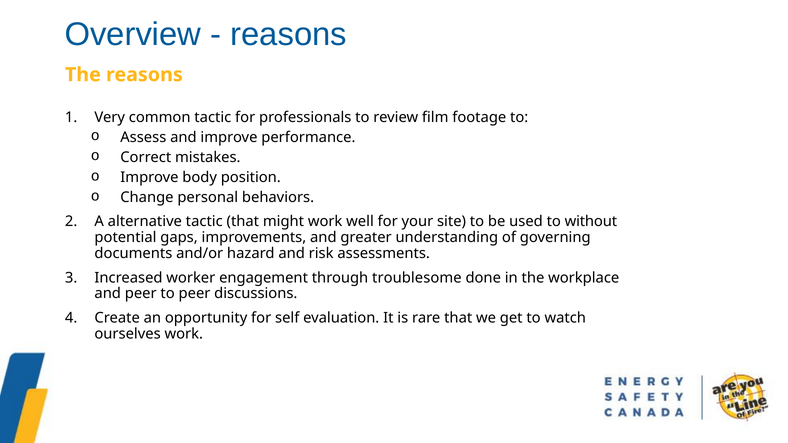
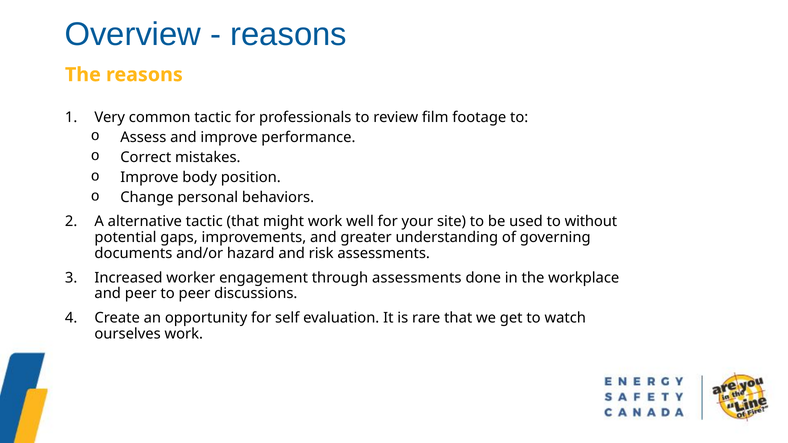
through troublesome: troublesome -> assessments
